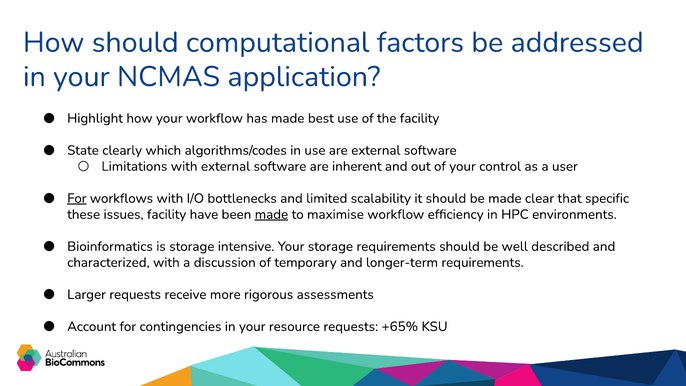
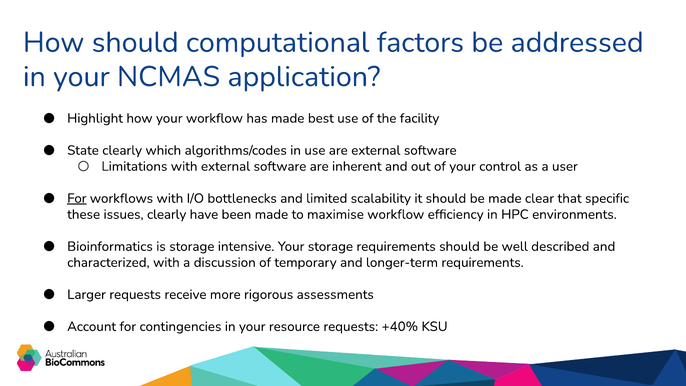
issues facility: facility -> clearly
made at (271, 214) underline: present -> none
+65%: +65% -> +40%
